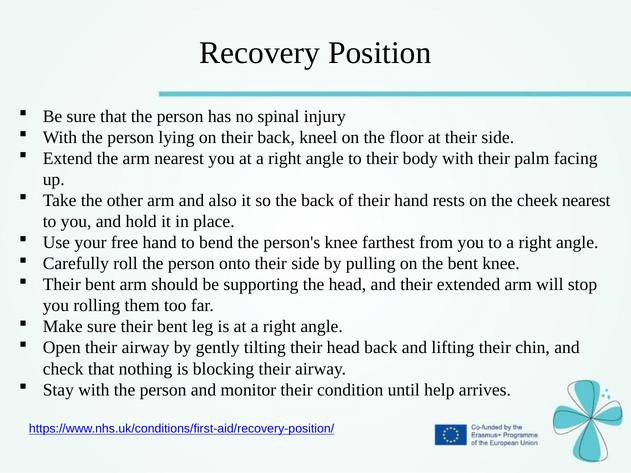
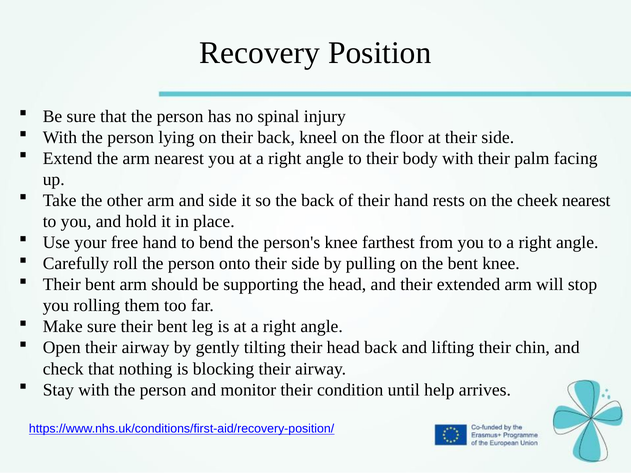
and also: also -> side
